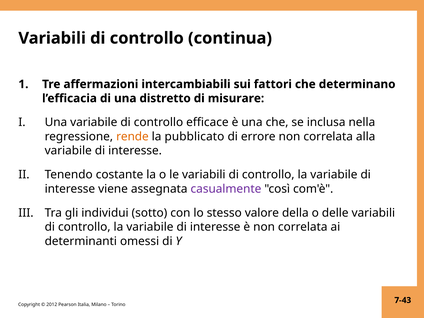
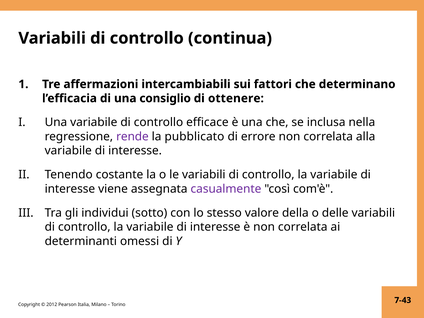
distretto: distretto -> consiglio
misurare: misurare -> ottenere
rende colour: orange -> purple
